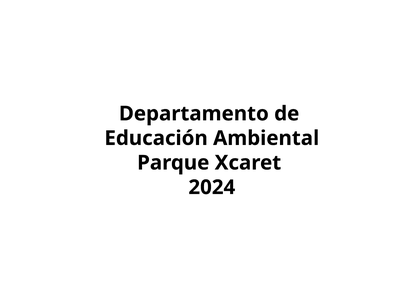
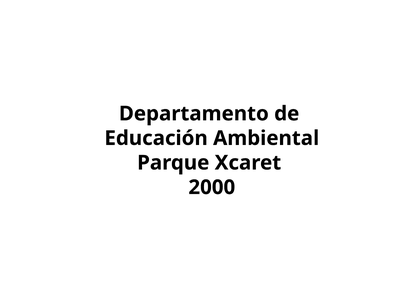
2024: 2024 -> 2000
